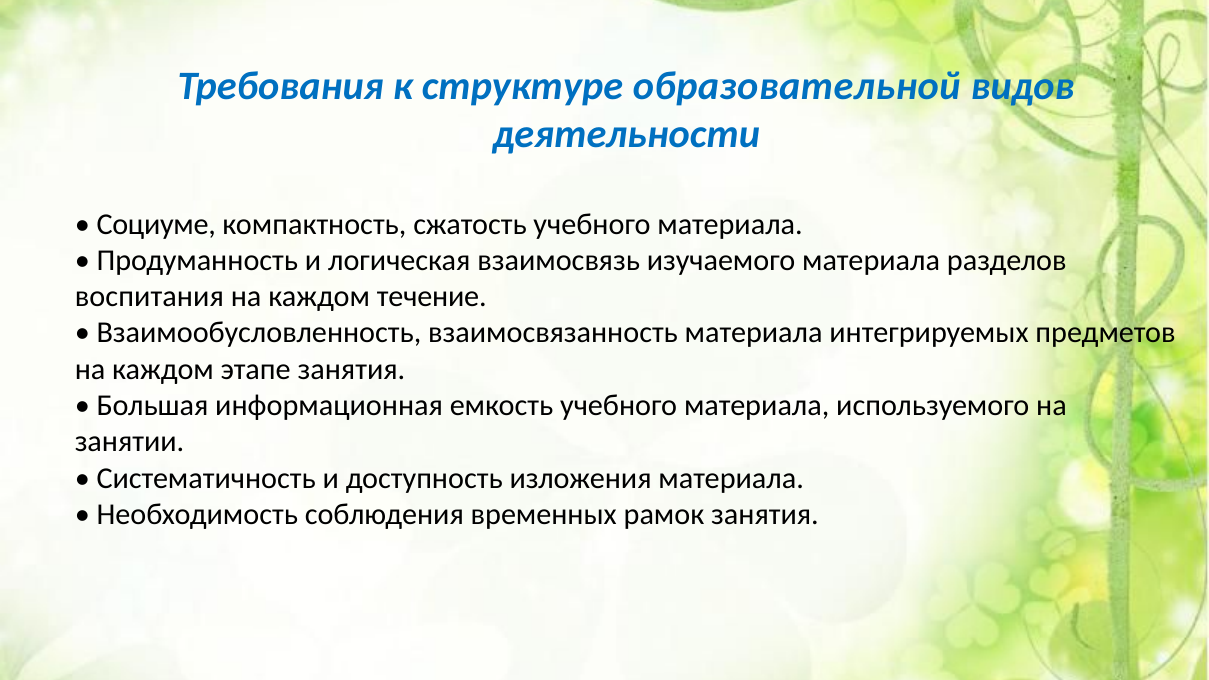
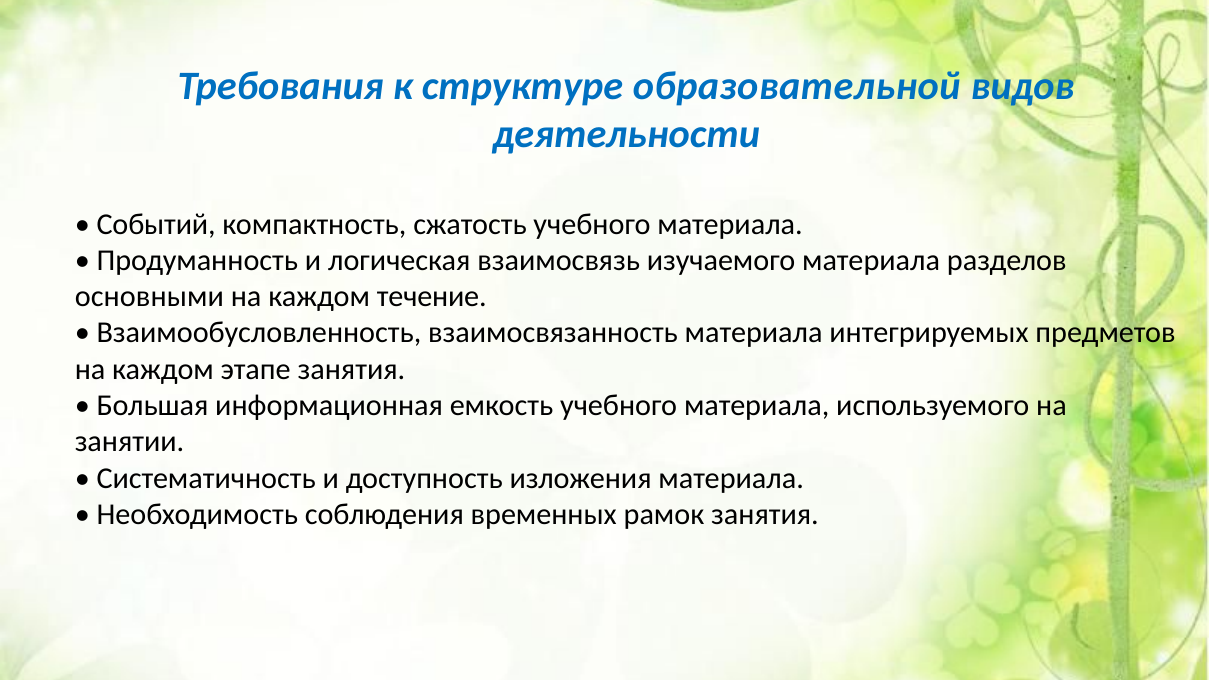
Социуме: Социуме -> Событий
воспитания: воспитания -> основными
